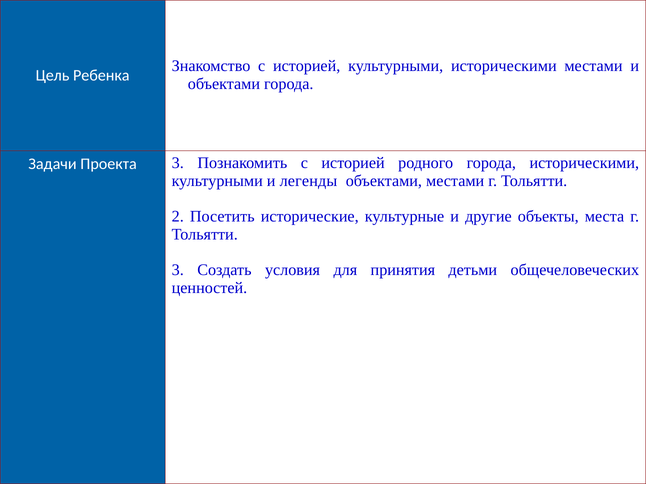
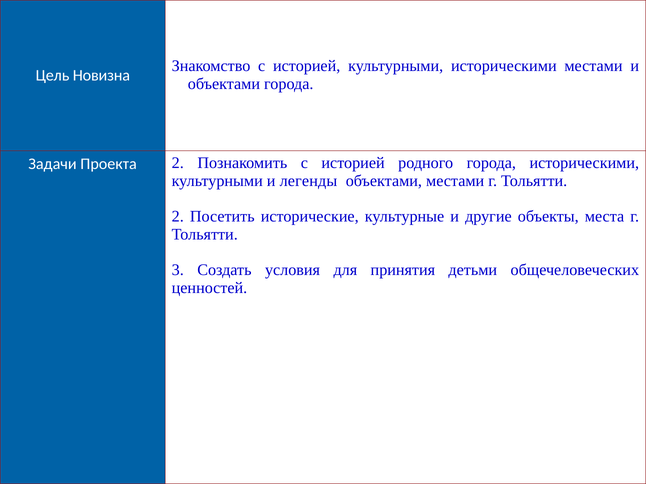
Ребенка: Ребенка -> Новизна
Проекта 3: 3 -> 2
